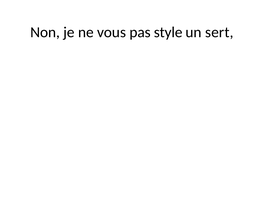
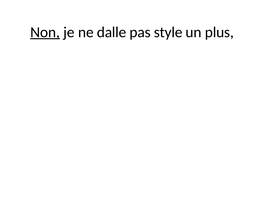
Non underline: none -> present
vous: vous -> dalle
sert: sert -> plus
